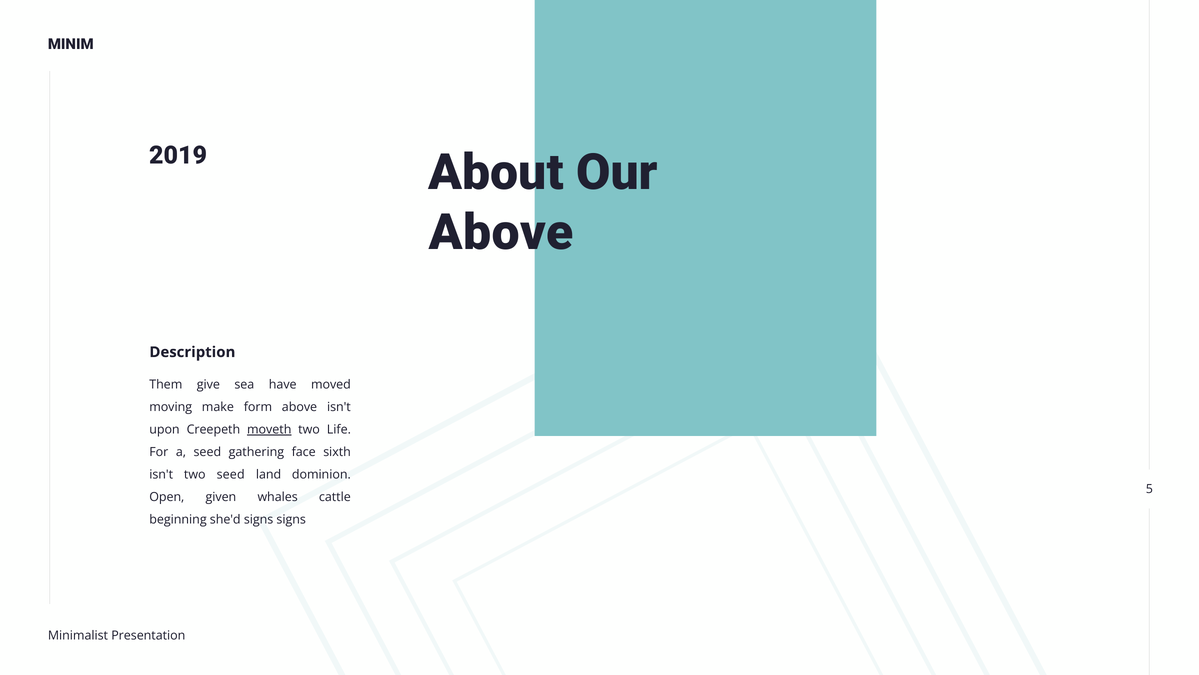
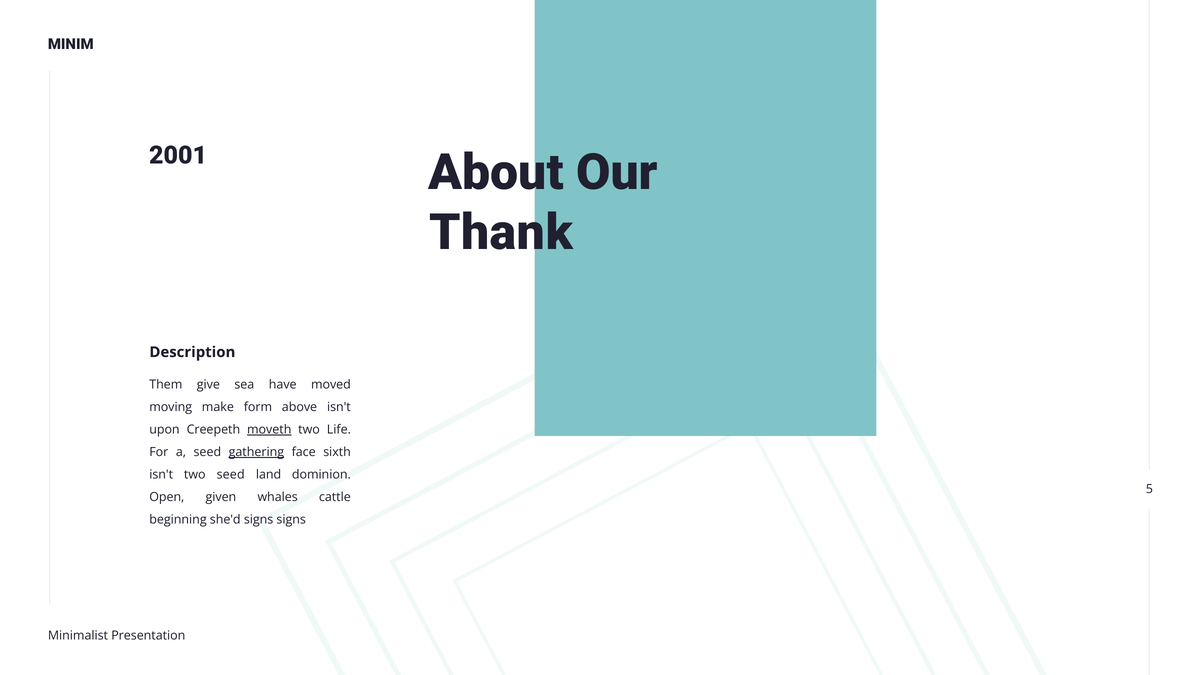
2019: 2019 -> 2001
Above at (501, 233): Above -> Thank
gathering underline: none -> present
